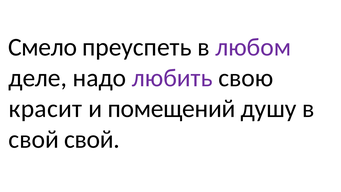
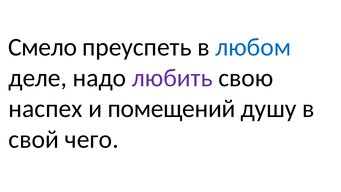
любом colour: purple -> blue
красит: красит -> наспех
свой свой: свой -> чего
